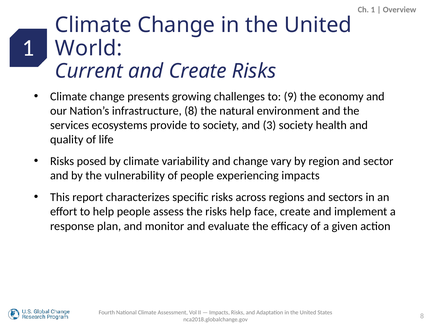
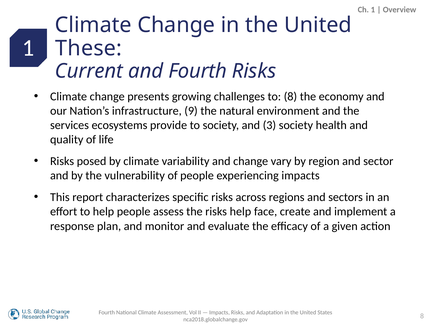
World: World -> These
and Create: Create -> Fourth
to 9: 9 -> 8
infrastructure 8: 8 -> 9
